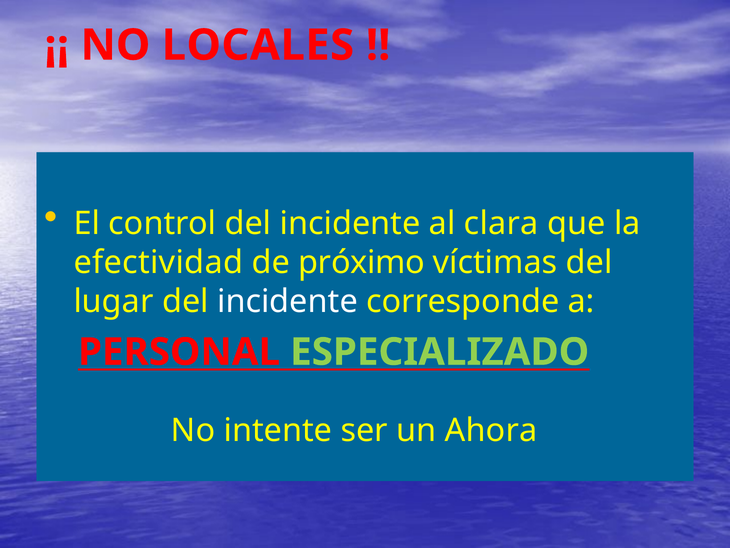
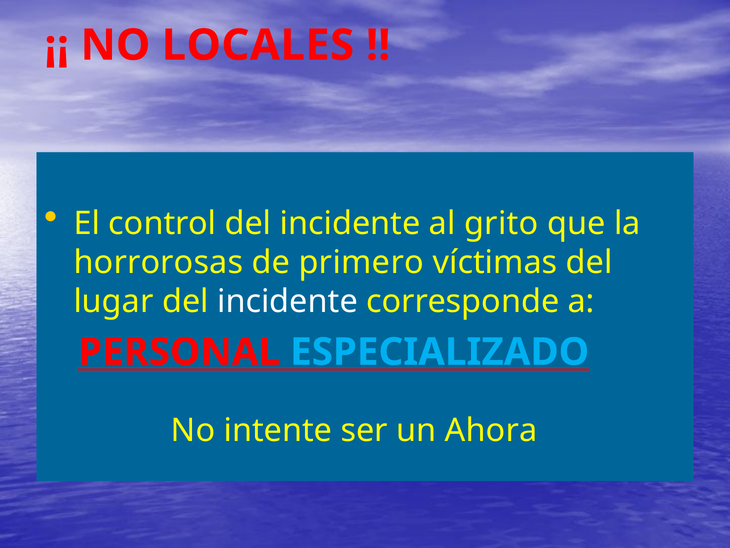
clara: clara -> grito
efectividad: efectividad -> horrorosas
próximo: próximo -> primero
ESPECIALIZADO colour: light green -> light blue
